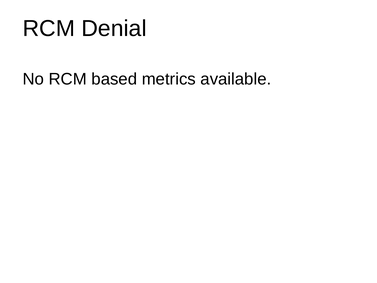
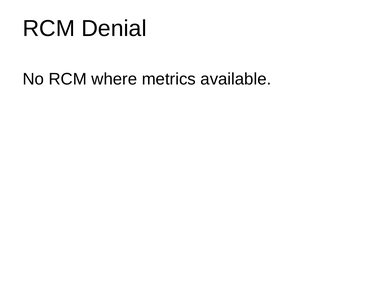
based: based -> where
